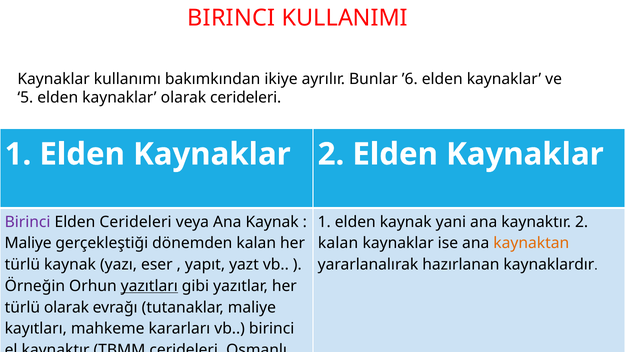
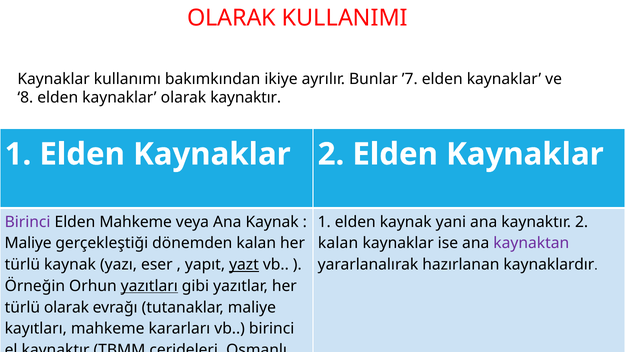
BIRINCI at (231, 18): BIRINCI -> OLARAK
’6: ’6 -> ’7
5: 5 -> 8
olarak cerideleri: cerideleri -> kaynaktır
Elden Cerideleri: Cerideleri -> Mahkeme
kaynaktan colour: orange -> purple
yazt underline: none -> present
